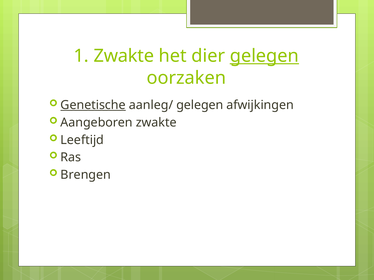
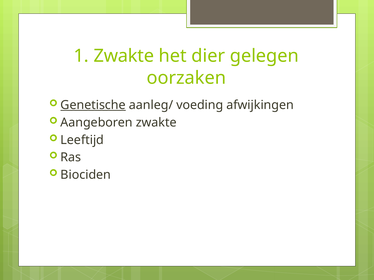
gelegen at (264, 56) underline: present -> none
aanleg/ gelegen: gelegen -> voeding
Brengen: Brengen -> Biociden
